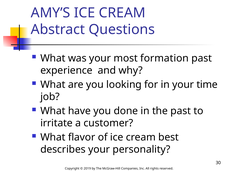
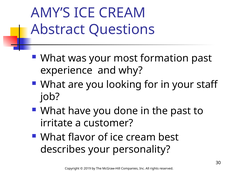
time: time -> staff
